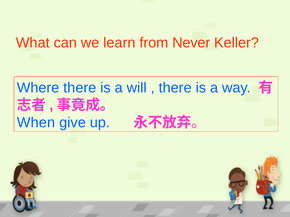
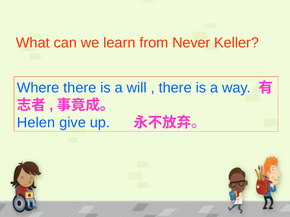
When: When -> Helen
